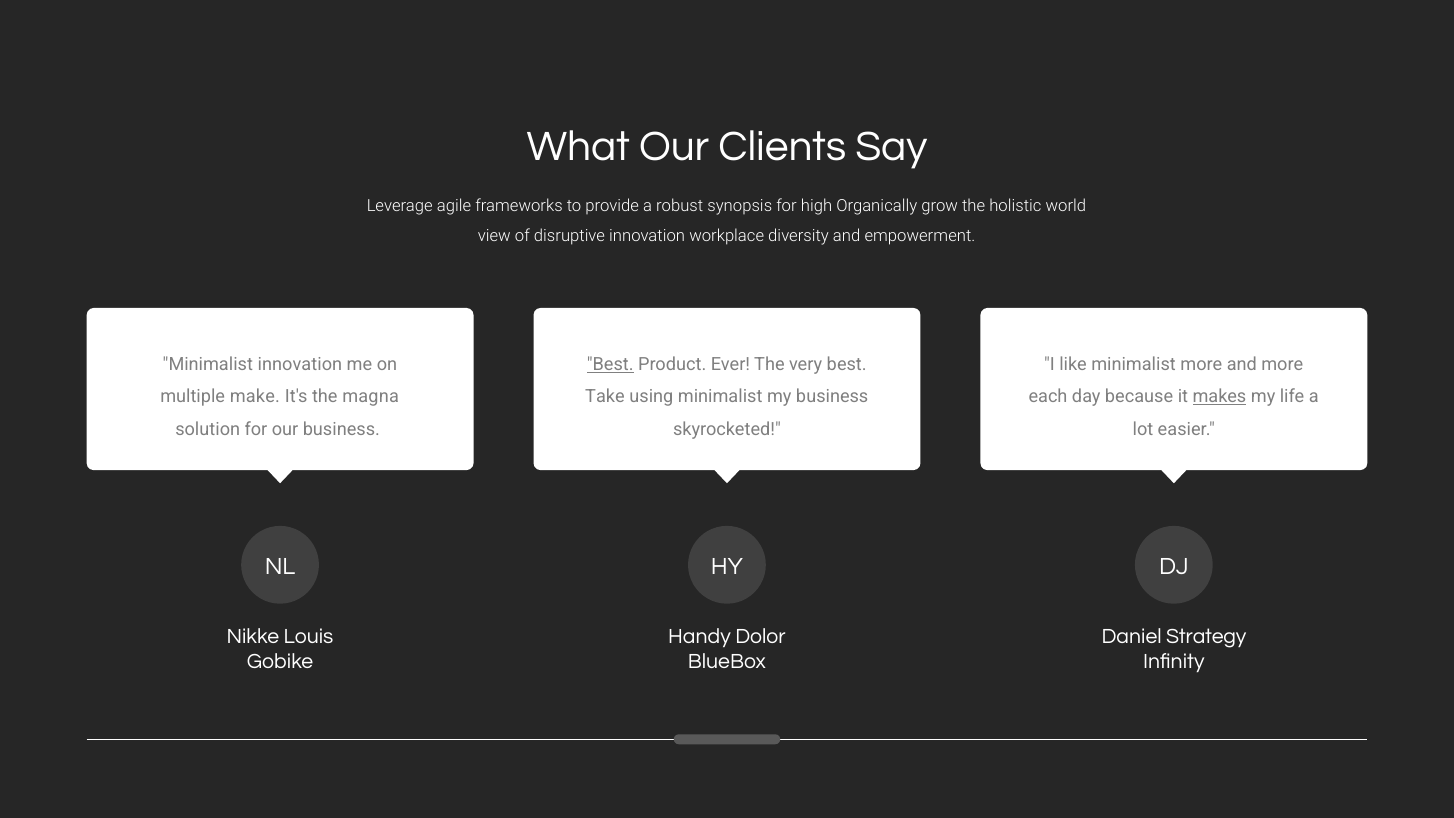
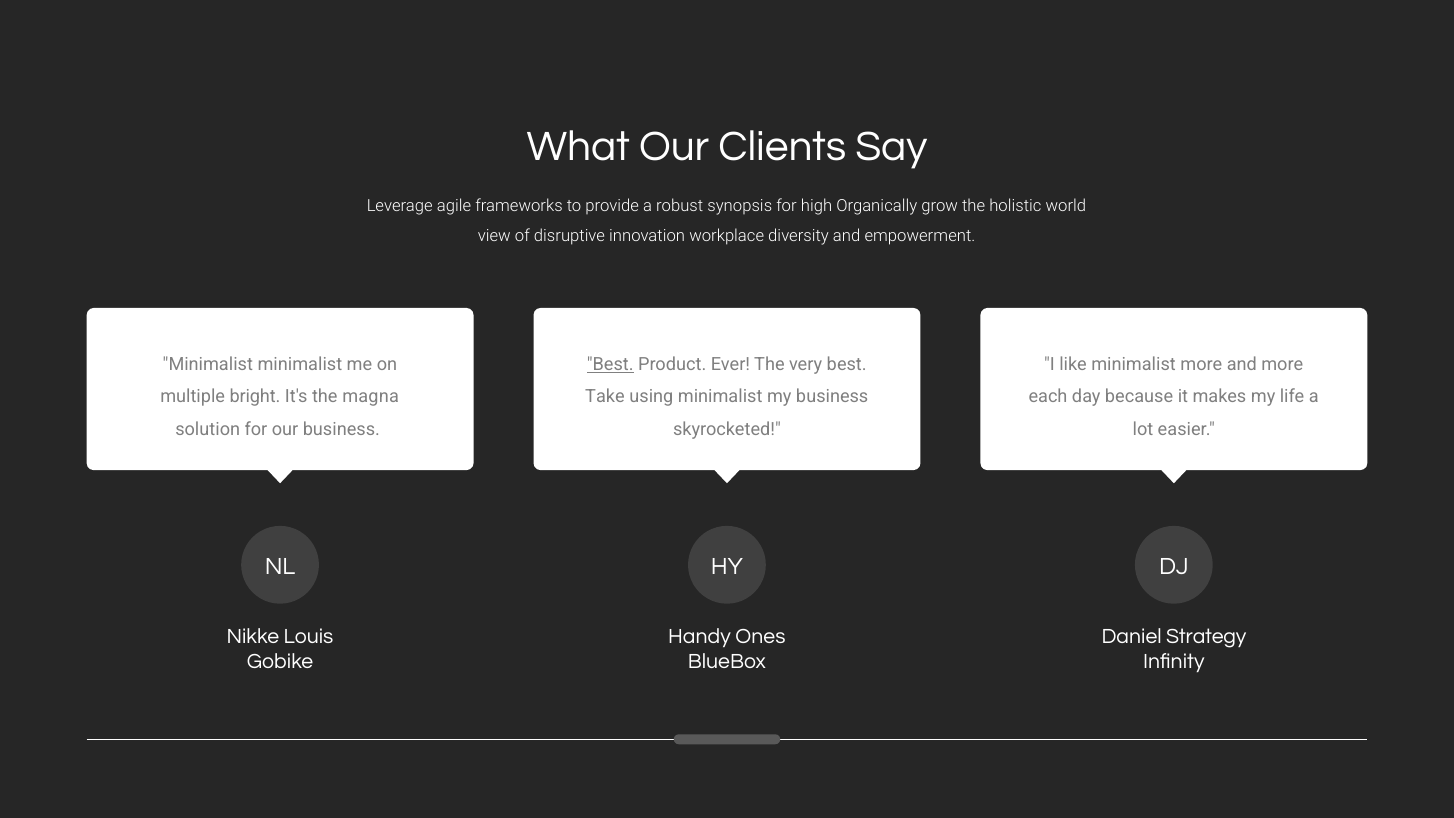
Minimalist innovation: innovation -> minimalist
make: make -> bright
makes underline: present -> none
Dolor: Dolor -> Ones
